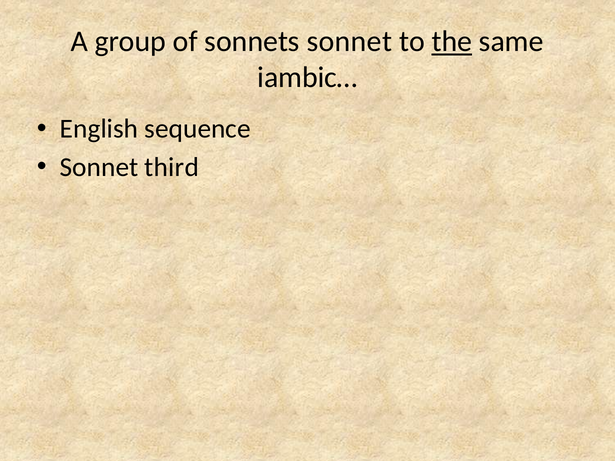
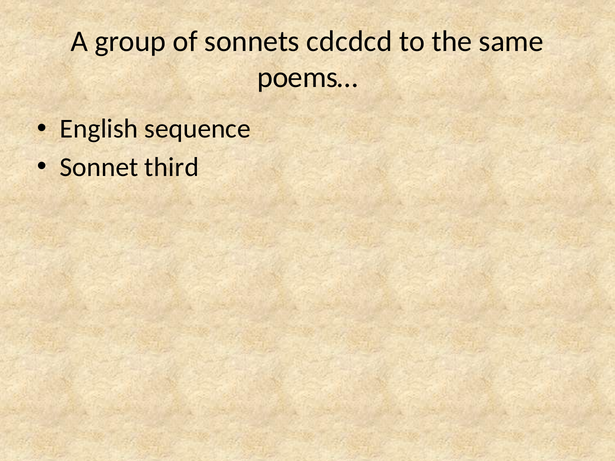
sonnets sonnet: sonnet -> cdcdcd
the underline: present -> none
iambic…: iambic… -> poems…
